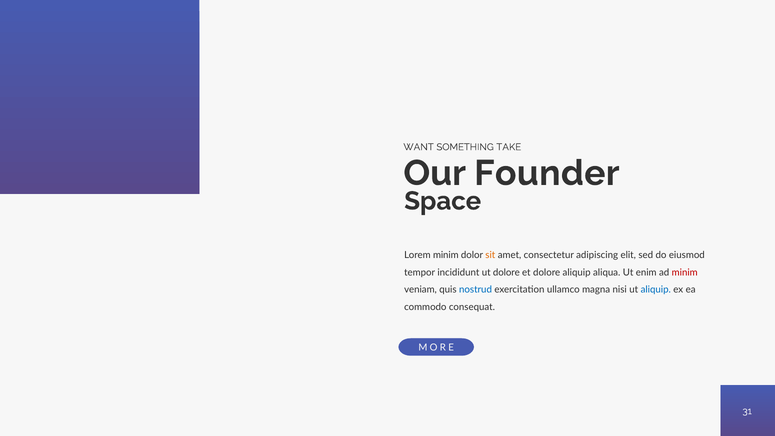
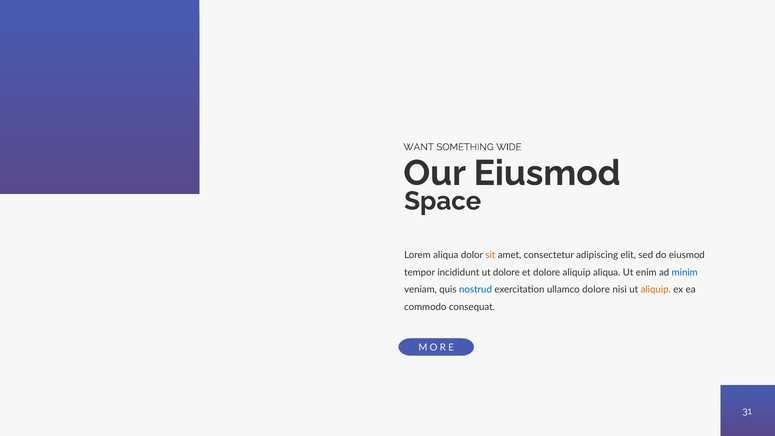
TAKE: TAKE -> WIDE
Our Founder: Founder -> Eiusmod
Lorem minim: minim -> aliqua
minim at (685, 272) colour: red -> blue
ullamco magna: magna -> dolore
aliquip at (656, 290) colour: blue -> orange
